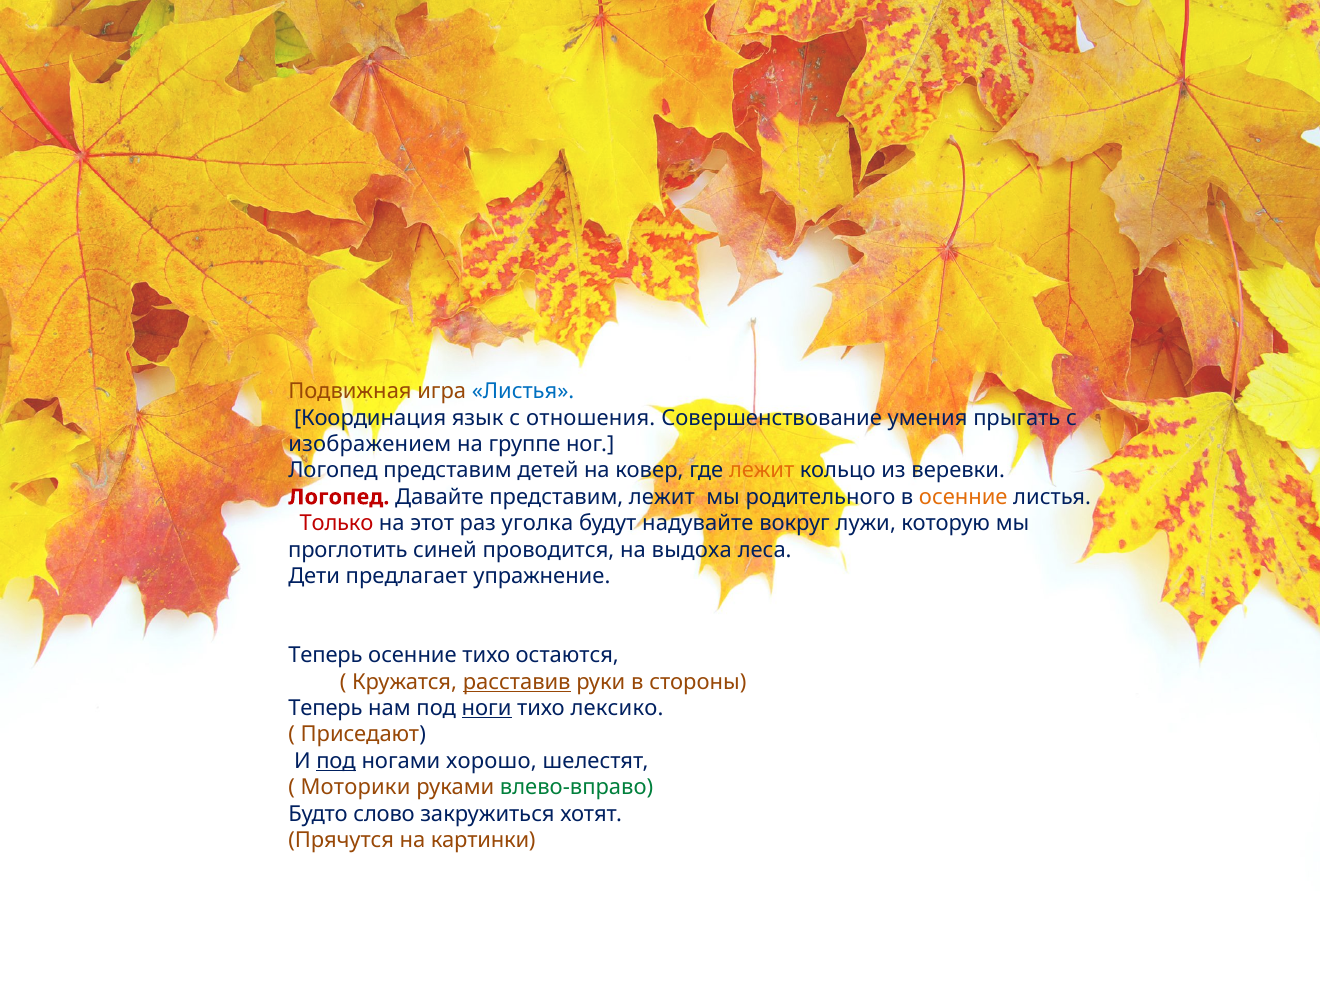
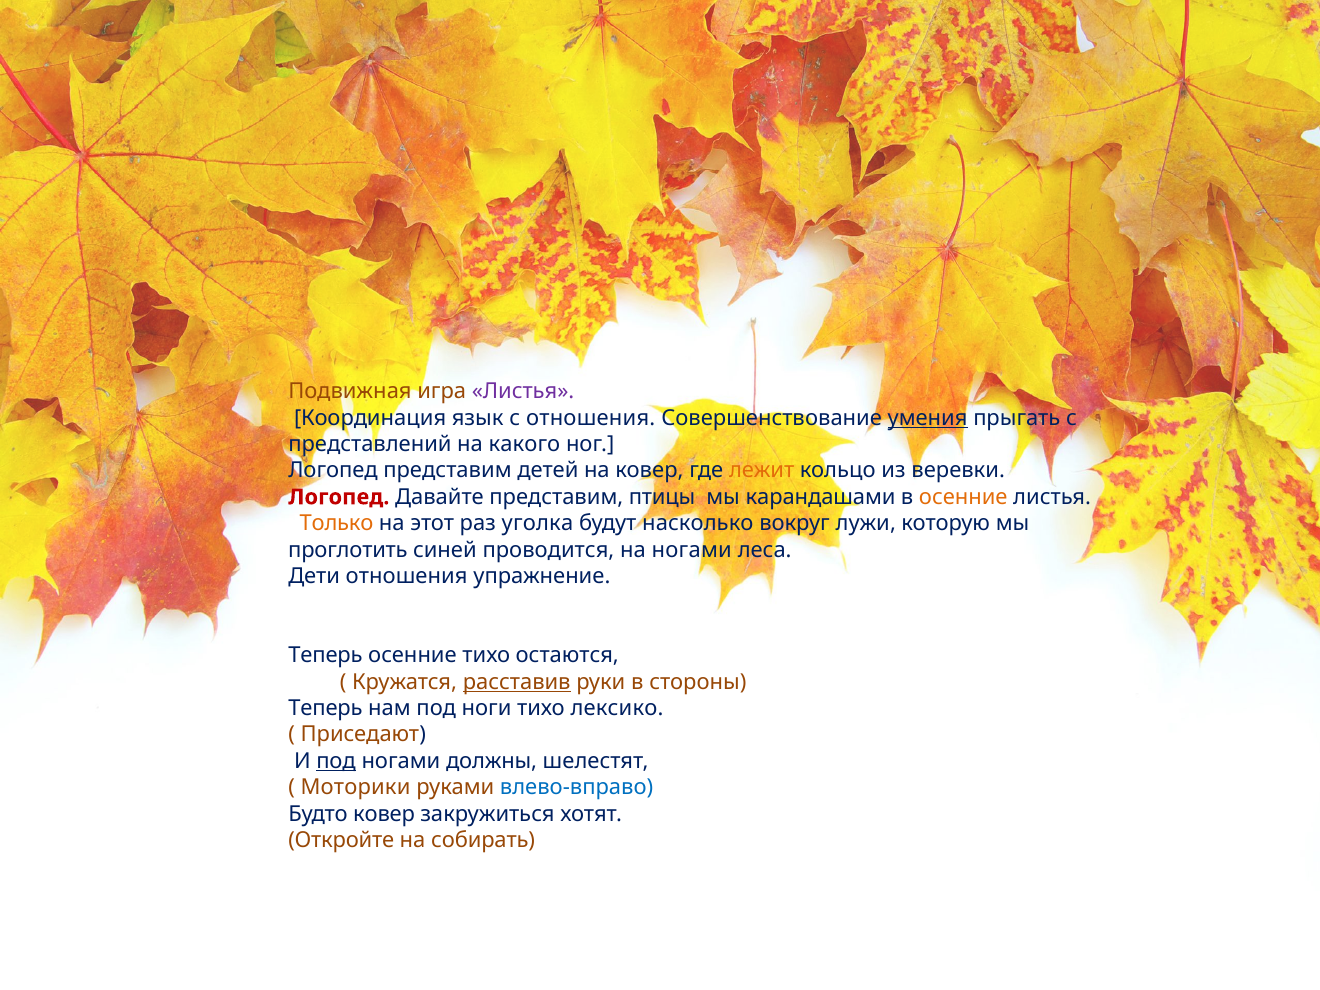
Листья at (523, 391) colour: blue -> purple
умения underline: none -> present
изображением: изображением -> представлений
группе: группе -> какого
представим лежит: лежит -> птицы
родительного: родительного -> карандашами
Только colour: red -> orange
надувайте: надувайте -> насколько
на выдоха: выдоха -> ногами
Дети предлагает: предлагает -> отношения
ноги underline: present -> none
хорошо: хорошо -> должны
влево-вправо colour: green -> blue
Будто слово: слово -> ковер
Прячутся: Прячутся -> Откройте
картинки: картинки -> собирать
